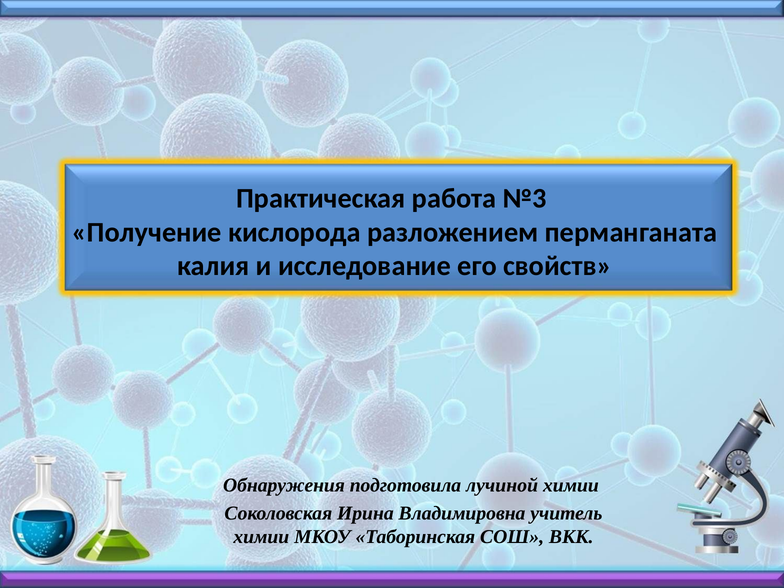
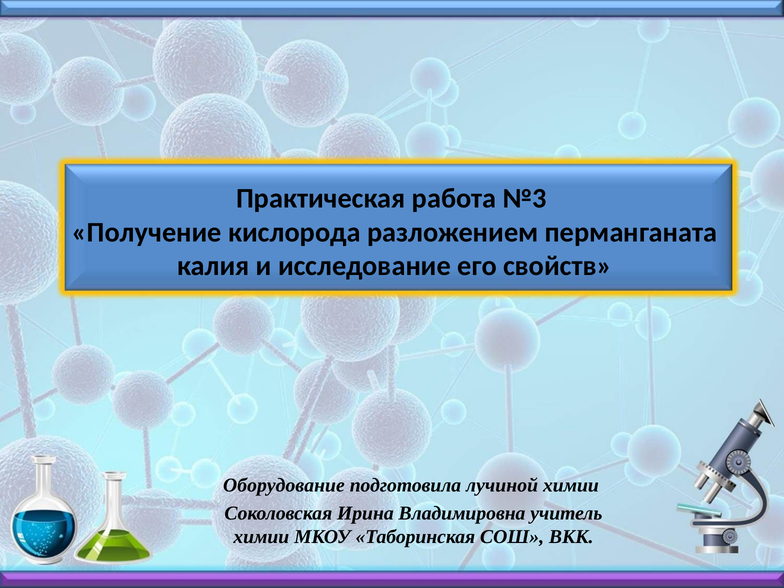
Обнаружения: Обнаружения -> Оборудование
